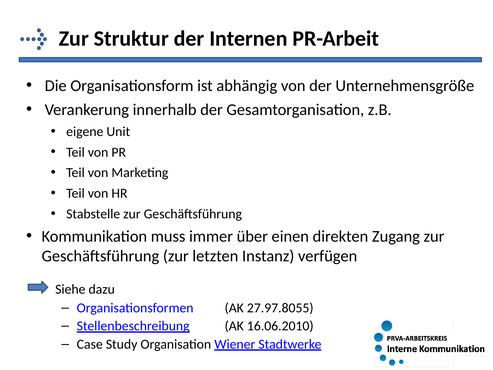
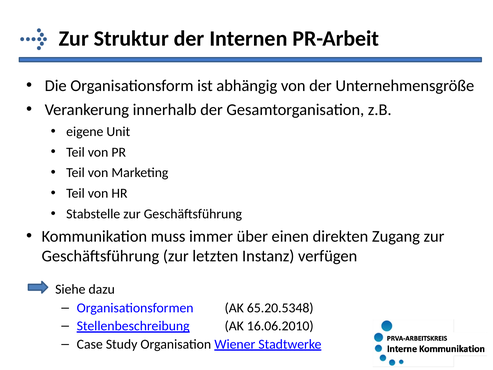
27.97.8055: 27.97.8055 -> 65.20.5348
